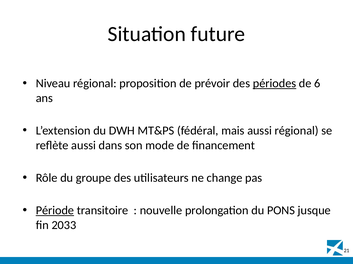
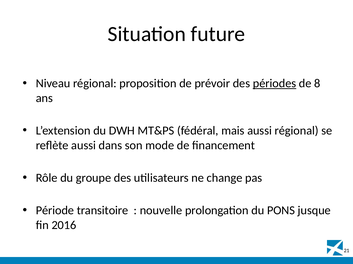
6: 6 -> 8
Période underline: present -> none
2033: 2033 -> 2016
